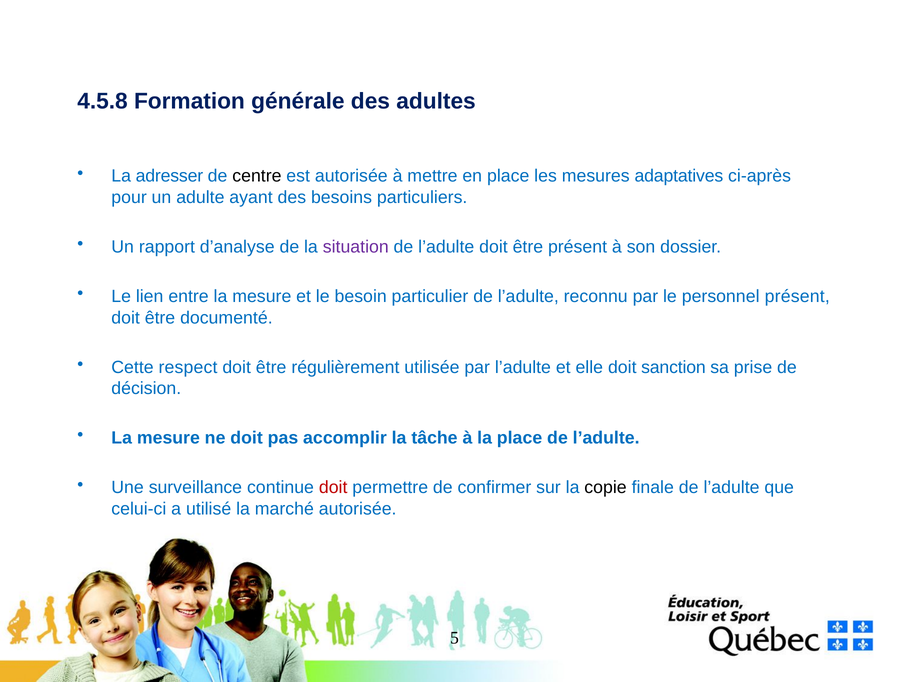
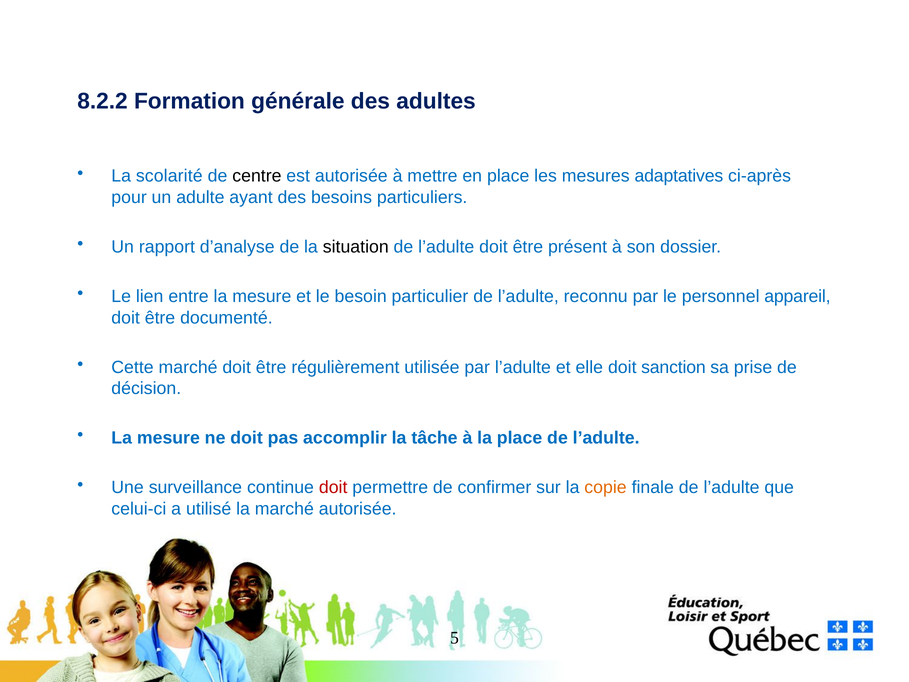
4.5.8: 4.5.8 -> 8.2.2
adresser: adresser -> scolarité
situation colour: purple -> black
personnel présent: présent -> appareil
Cette respect: respect -> marché
copie colour: black -> orange
